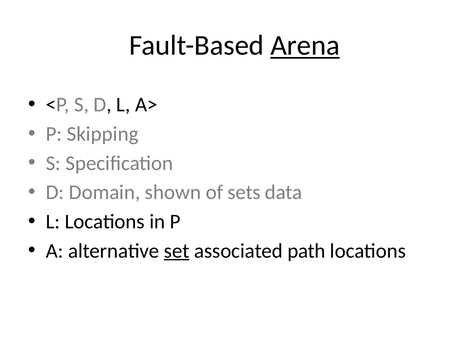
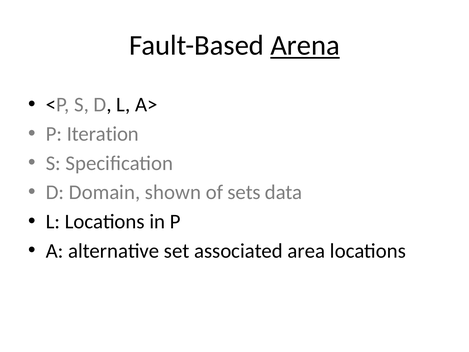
Skipping: Skipping -> Iteration
set underline: present -> none
path: path -> area
